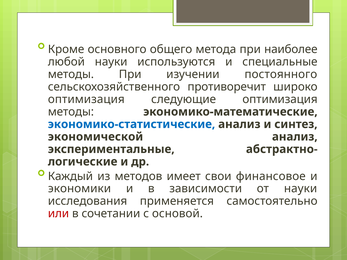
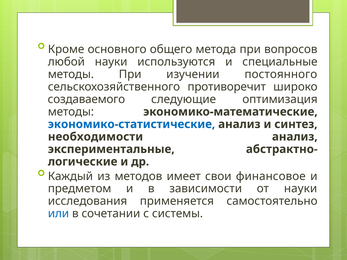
наиболее: наиболее -> вопросов
оптимизация at (86, 99): оптимизация -> создаваемого
экономической: экономической -> необходимости
экономики: экономики -> предметом
или colour: red -> blue
основой: основой -> системы
